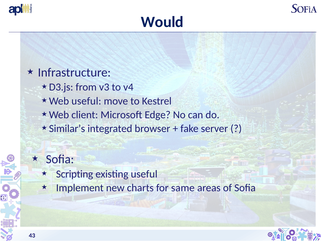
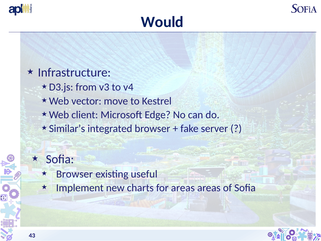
Web useful: useful -> vector
Scripting at (75, 174): Scripting -> Browser
for same: same -> areas
